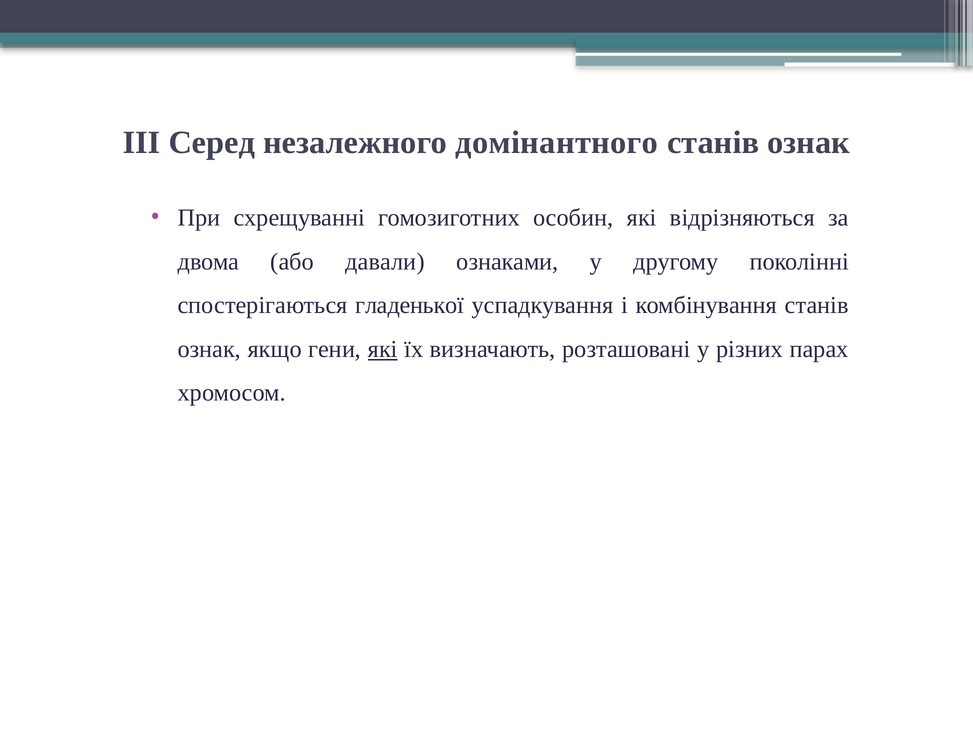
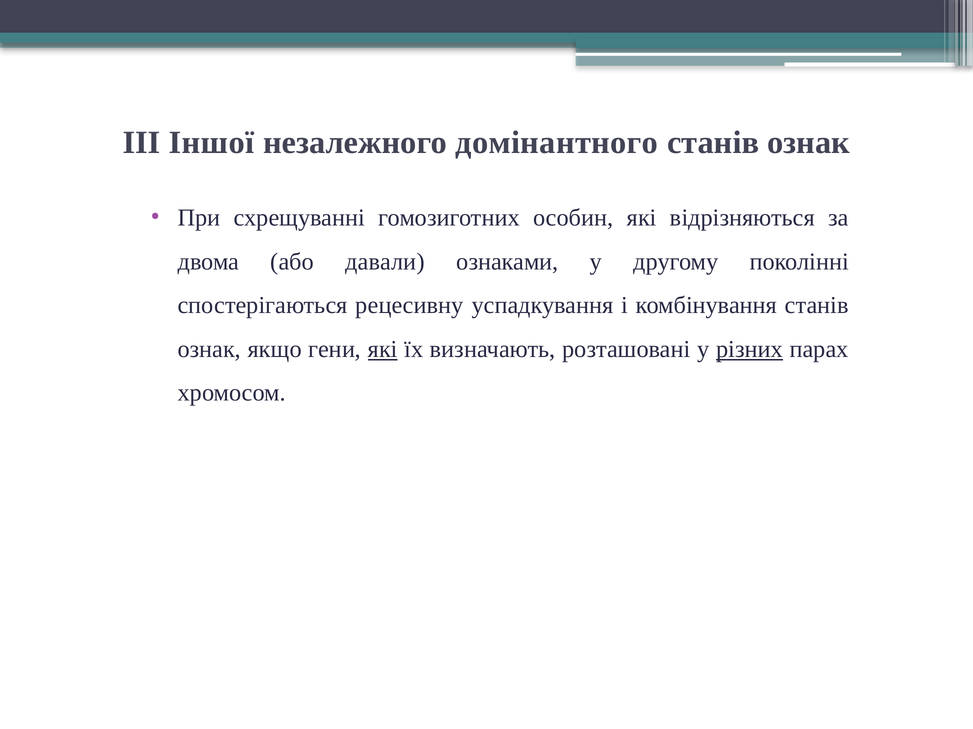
Серед: Серед -> Іншої
гладенької: гладенької -> рецесивну
різних underline: none -> present
